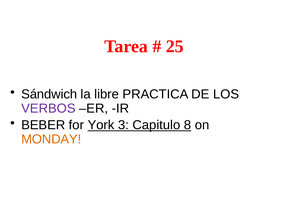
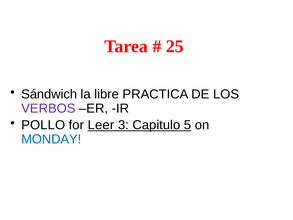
BEBER: BEBER -> POLLO
York: York -> Leer
8: 8 -> 5
MONDAY colour: orange -> blue
